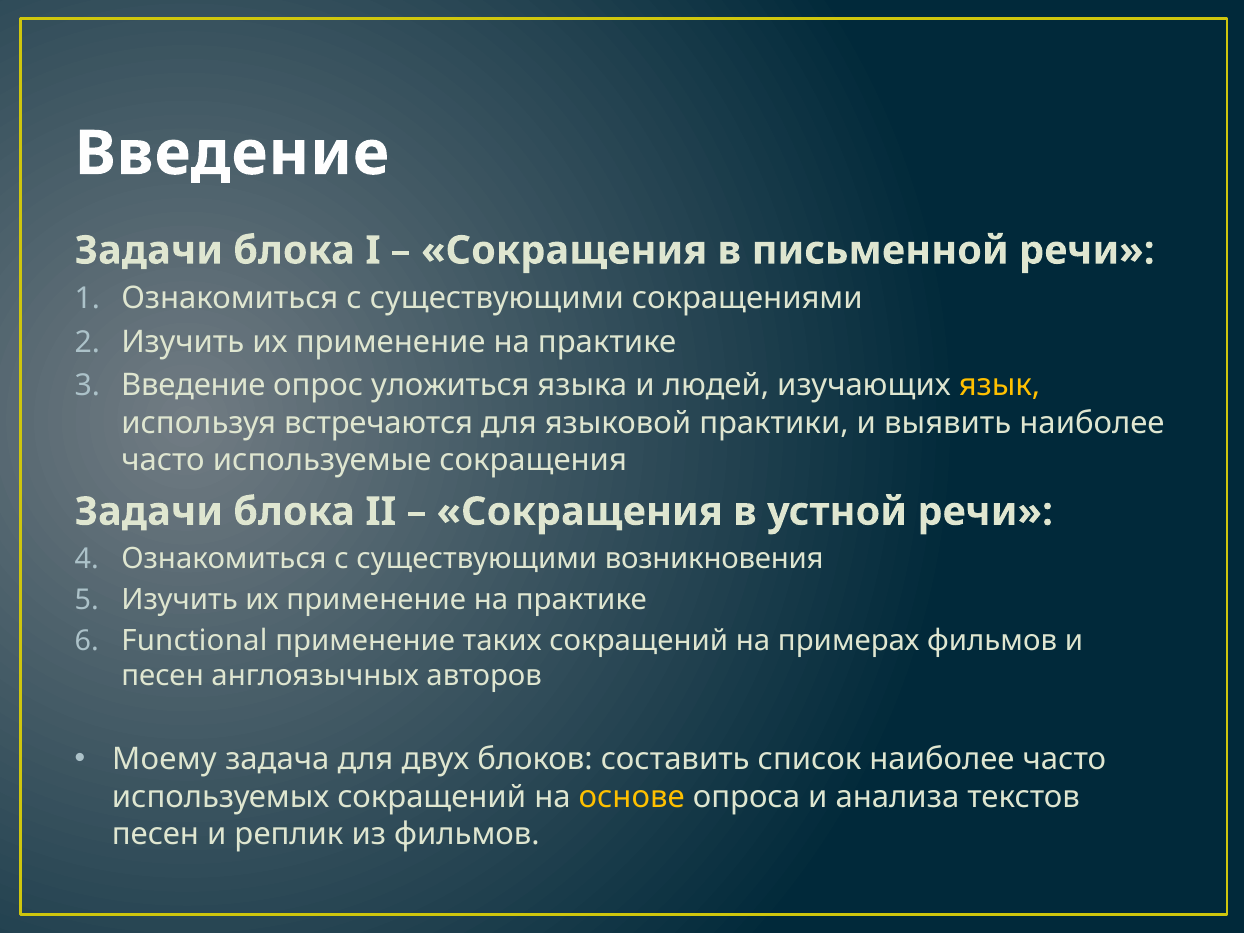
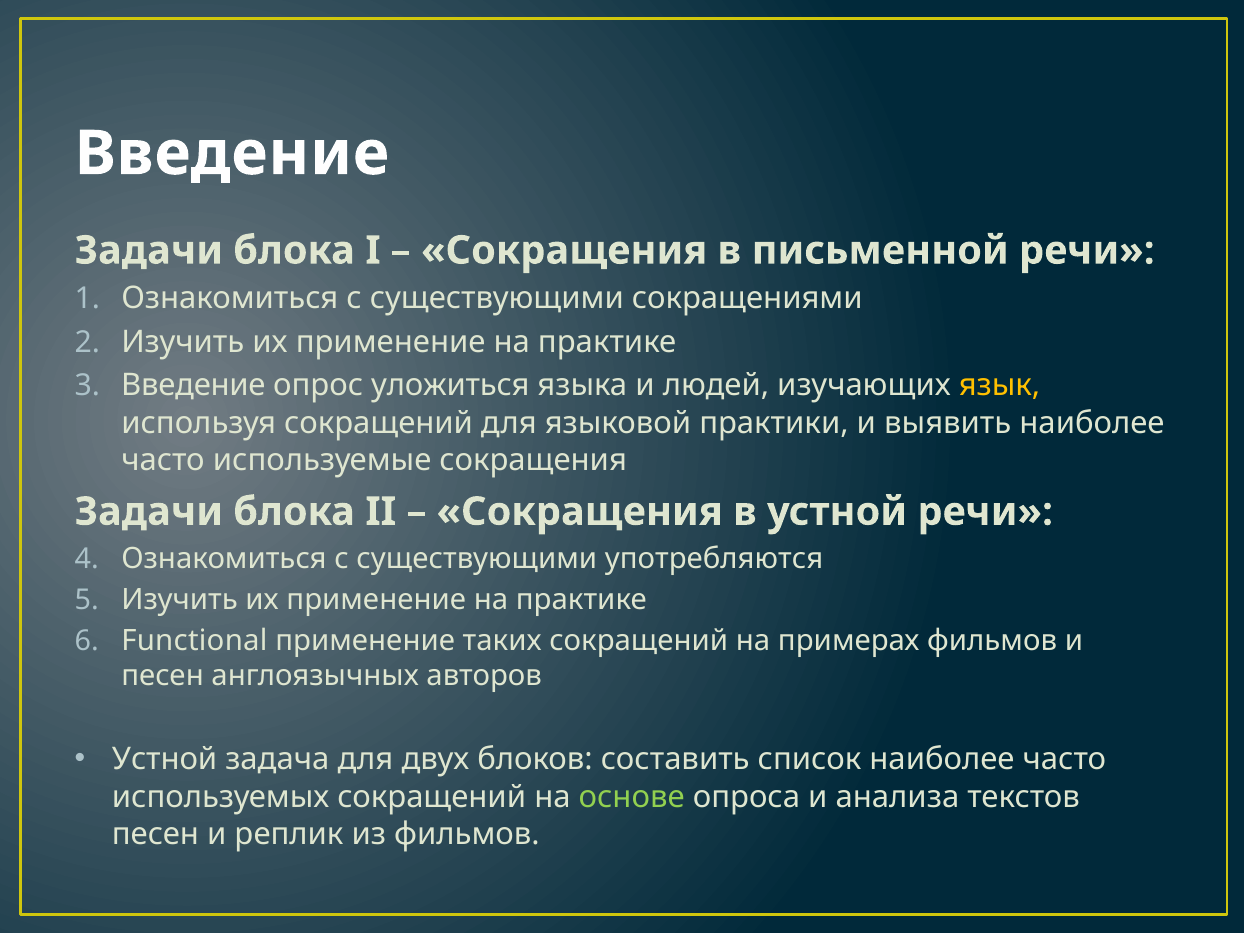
используя встречаются: встречаются -> сокращений
возникновения: возникновения -> употребляются
Моему at (164, 760): Моему -> Устной
основе colour: yellow -> light green
